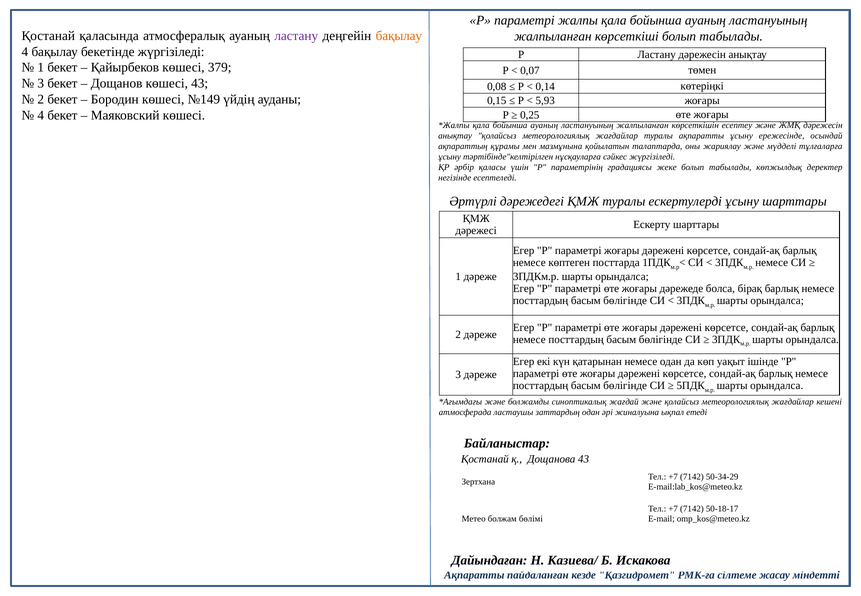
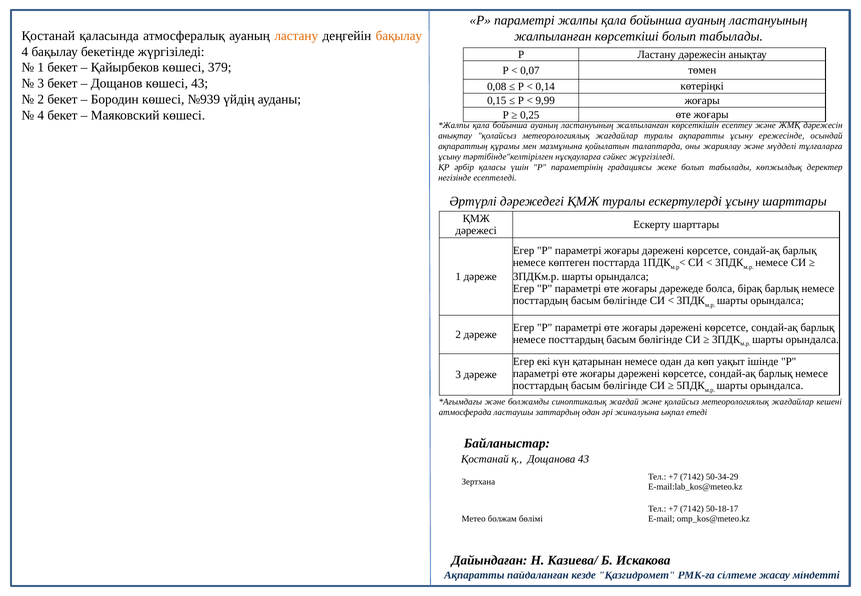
ластану at (296, 36) colour: purple -> orange
№149: №149 -> №939
5,93: 5,93 -> 9,99
